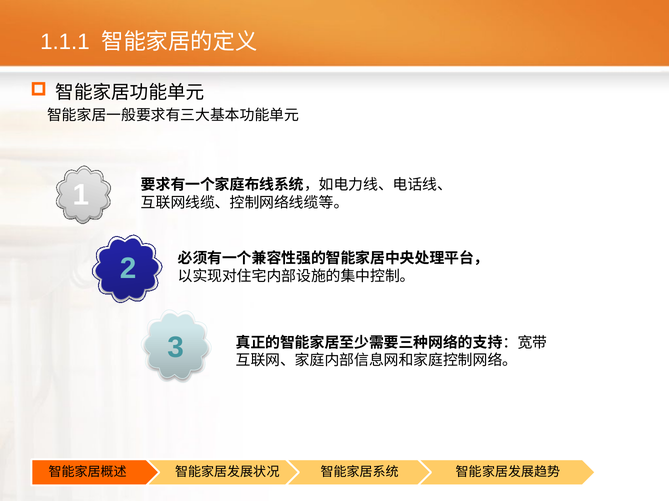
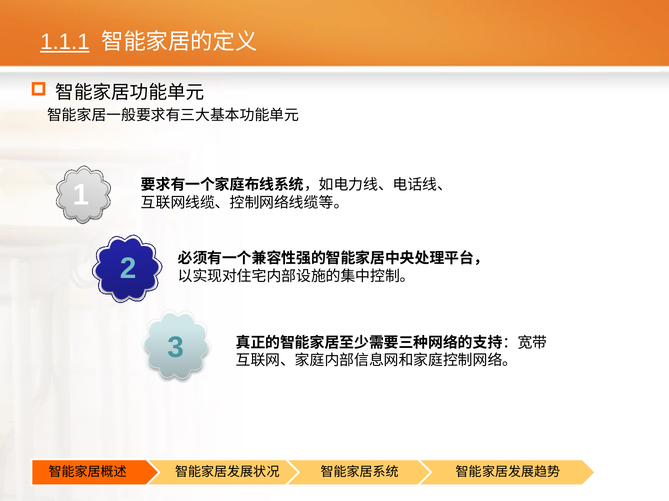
1.1.1 underline: none -> present
